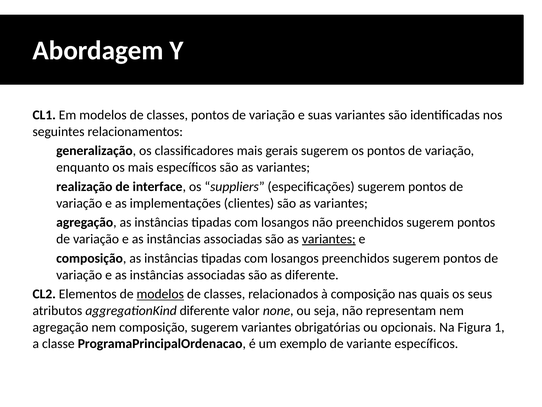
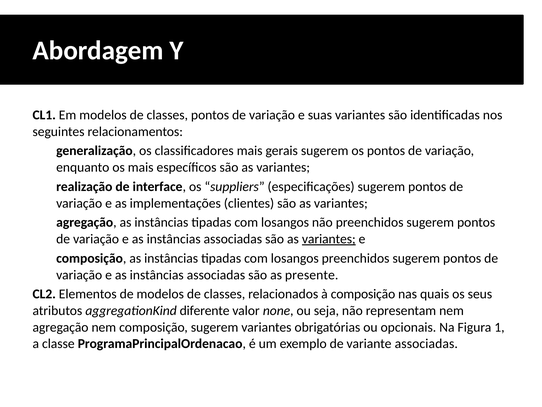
as diferente: diferente -> presente
modelos at (160, 294) underline: present -> none
variante específicos: específicos -> associadas
